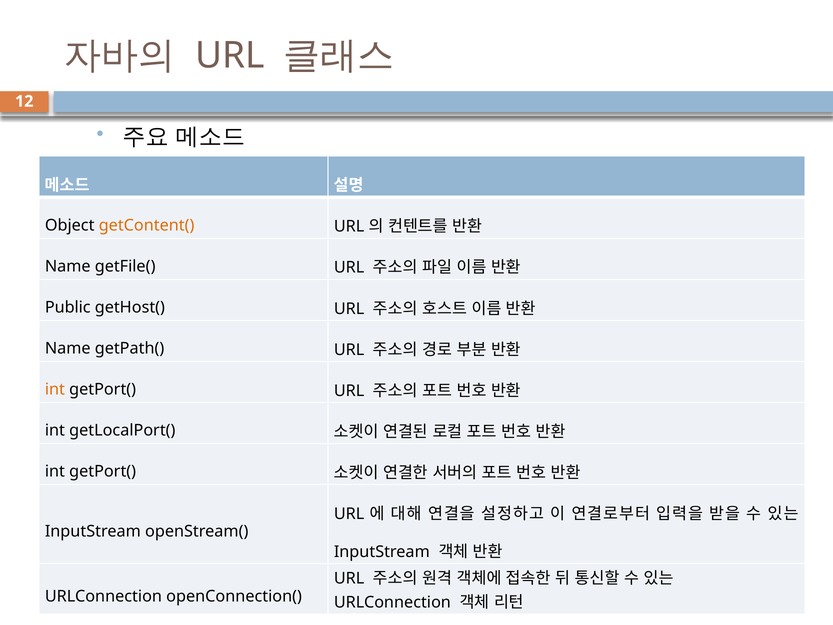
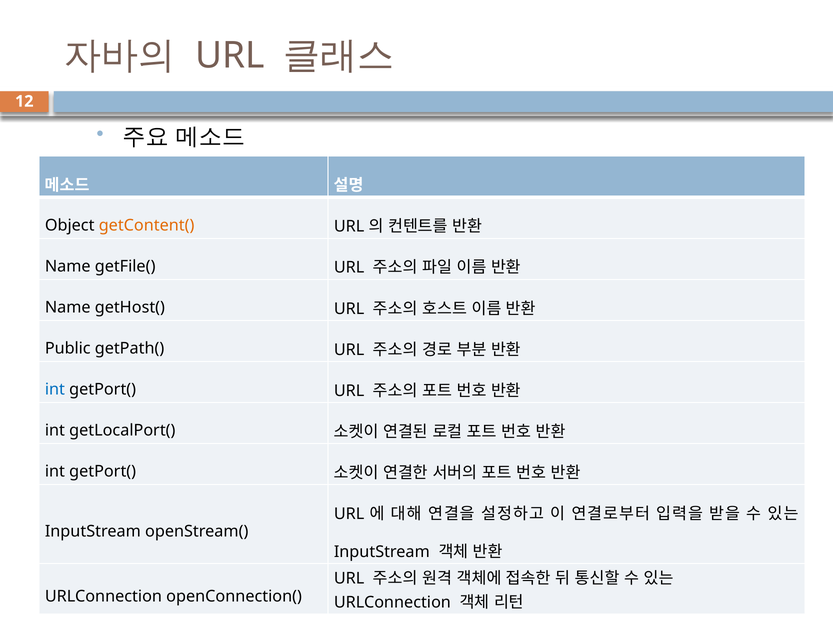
Public at (68, 307): Public -> Name
Name at (68, 348): Name -> Public
int at (55, 389) colour: orange -> blue
